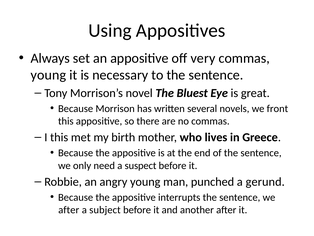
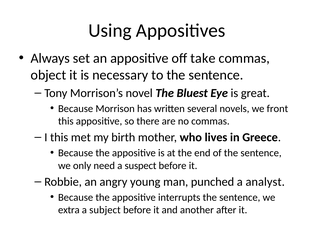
very: very -> take
young at (48, 75): young -> object
gerund: gerund -> analyst
after at (69, 209): after -> extra
